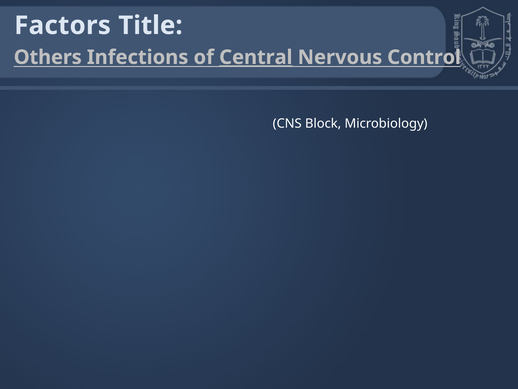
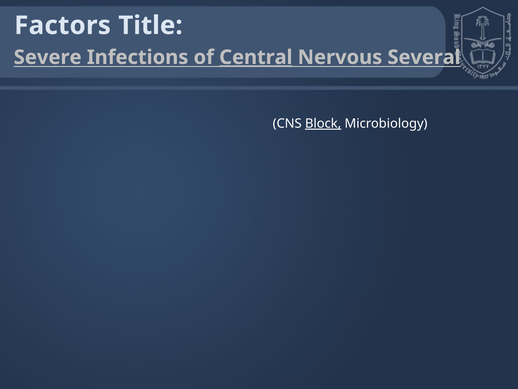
Others: Others -> Severe
Control: Control -> Several
Block underline: none -> present
